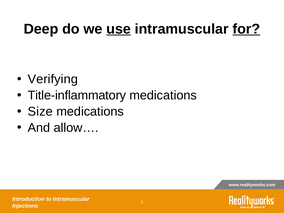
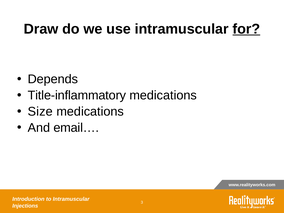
Deep: Deep -> Draw
use underline: present -> none
Verifying: Verifying -> Depends
allow…: allow… -> email…
